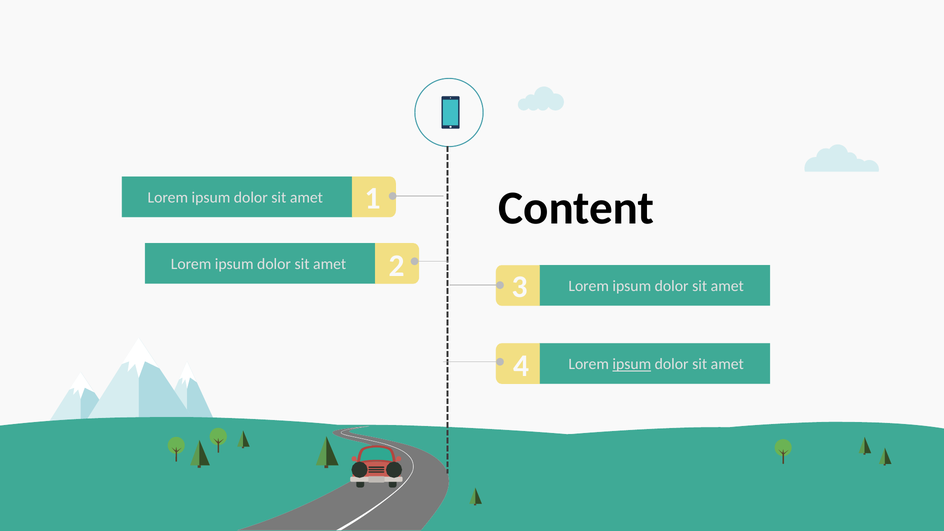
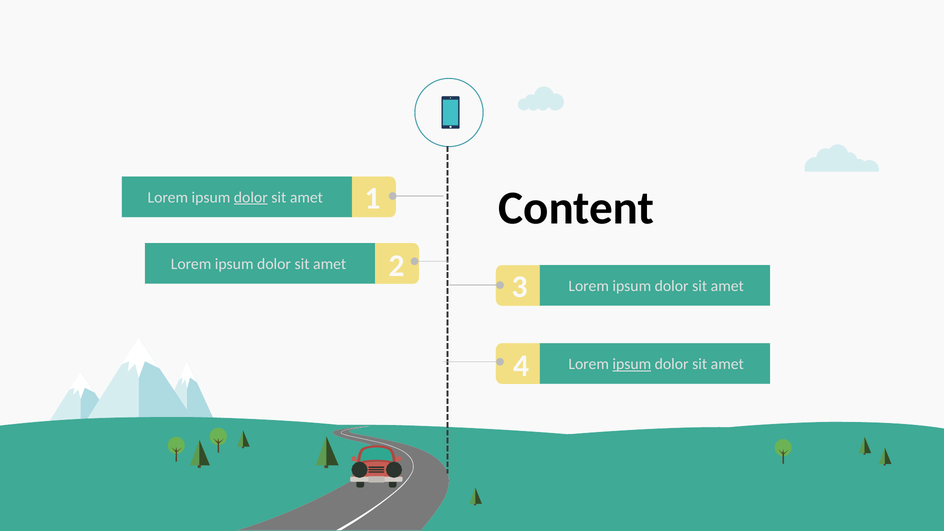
dolor at (251, 197) underline: none -> present
